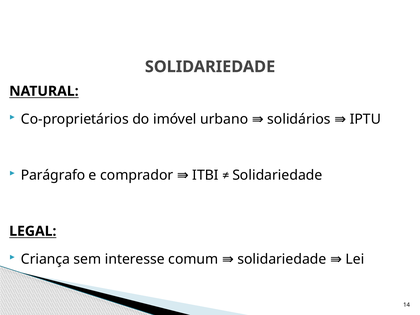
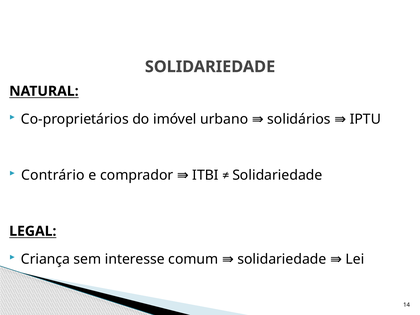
Parágrafo: Parágrafo -> Contrário
